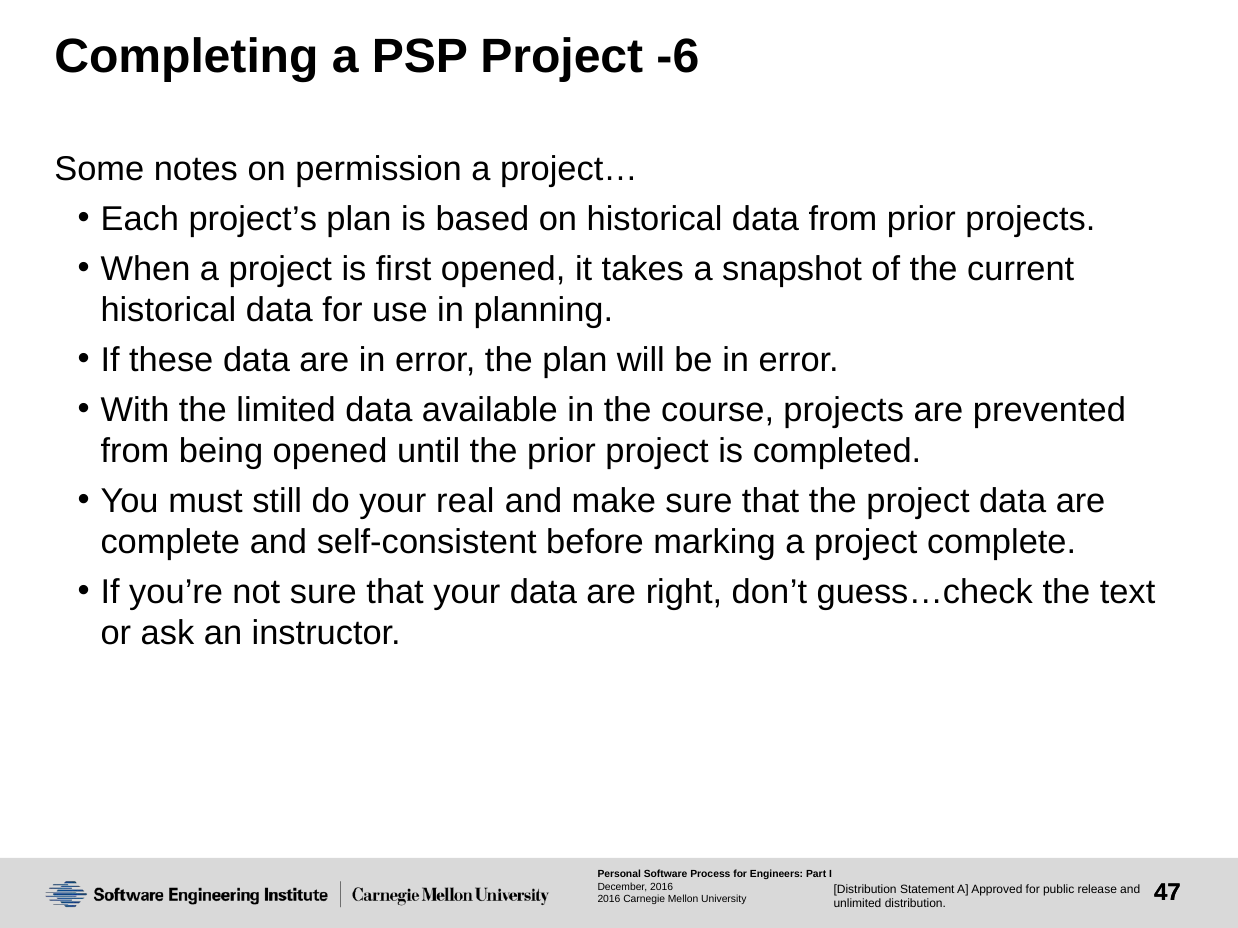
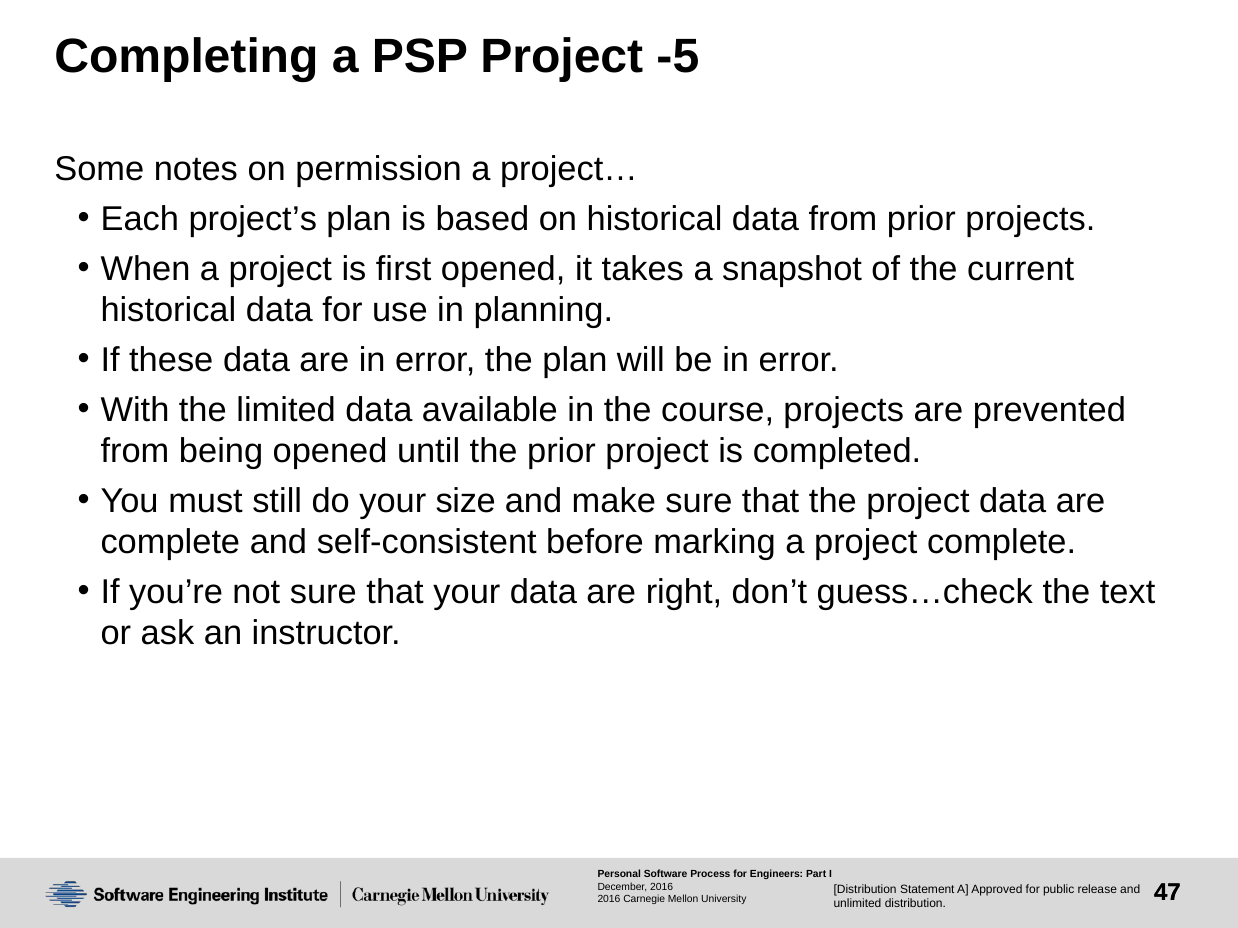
-6: -6 -> -5
real: real -> size
